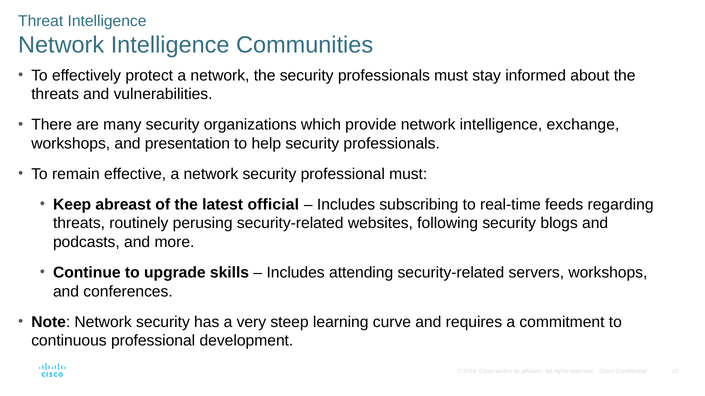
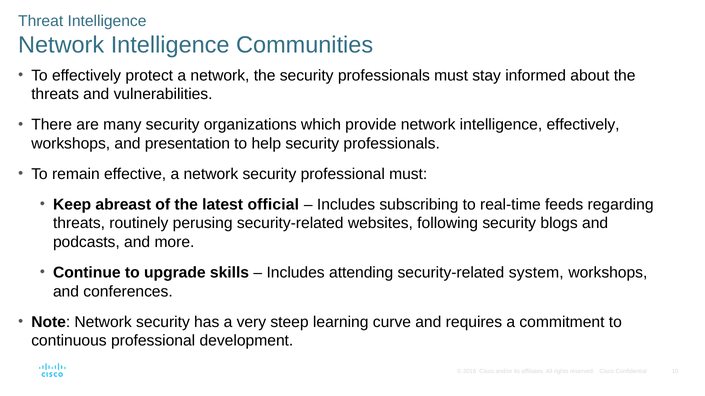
intelligence exchange: exchange -> effectively
servers: servers -> system
